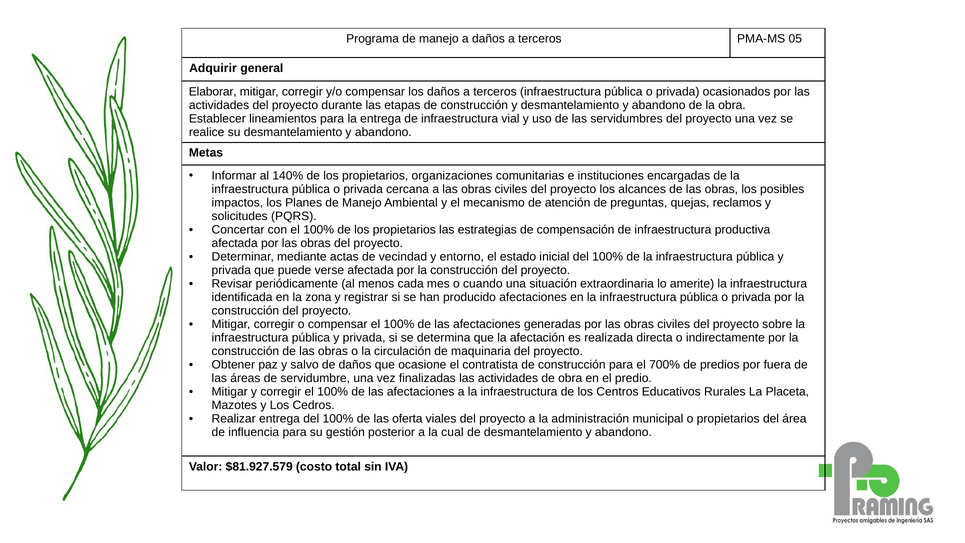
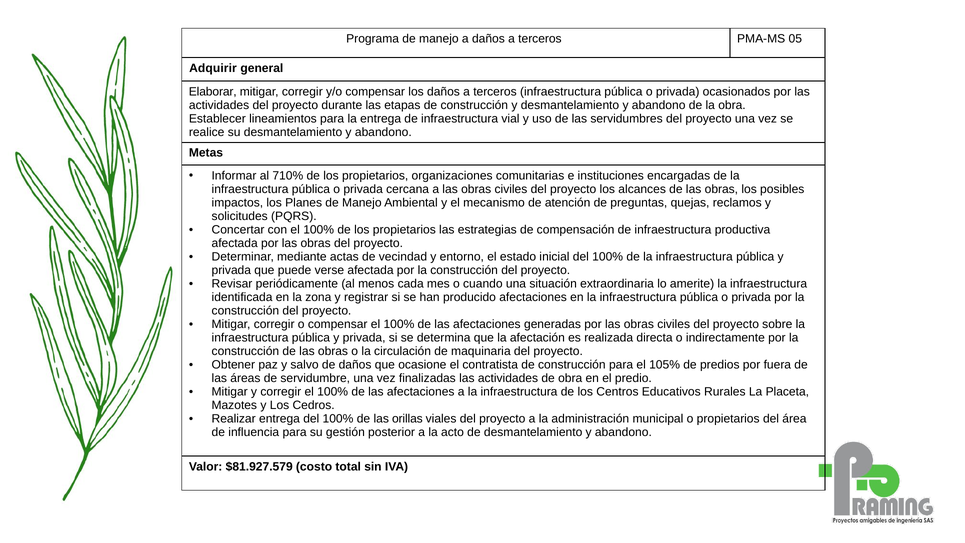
140%: 140% -> 710%
700%: 700% -> 105%
oferta: oferta -> orillas
cual: cual -> acto
